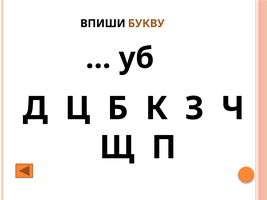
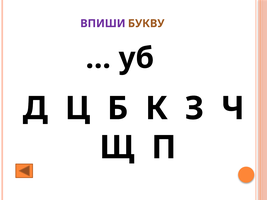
ВПИШИ colour: black -> purple
